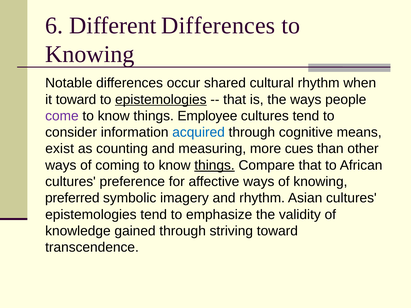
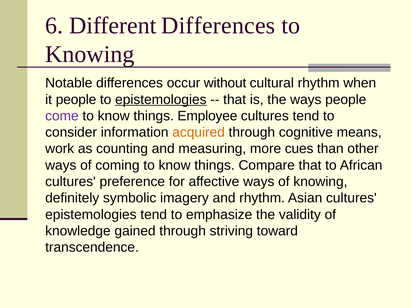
shared: shared -> without
it toward: toward -> people
acquired colour: blue -> orange
exist: exist -> work
things at (215, 165) underline: present -> none
preferred: preferred -> definitely
